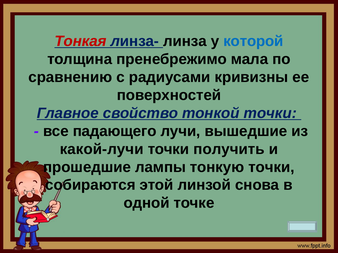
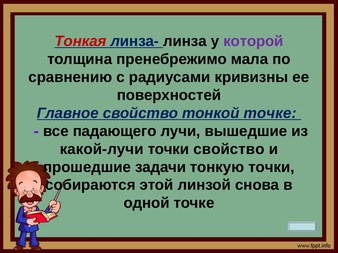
которой colour: blue -> purple
тонкой точки: точки -> точке
точки получить: получить -> свойство
лампы: лампы -> задачи
